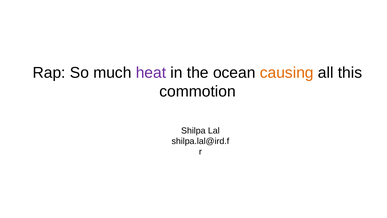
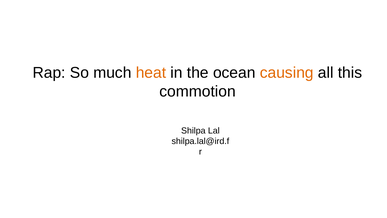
heat colour: purple -> orange
